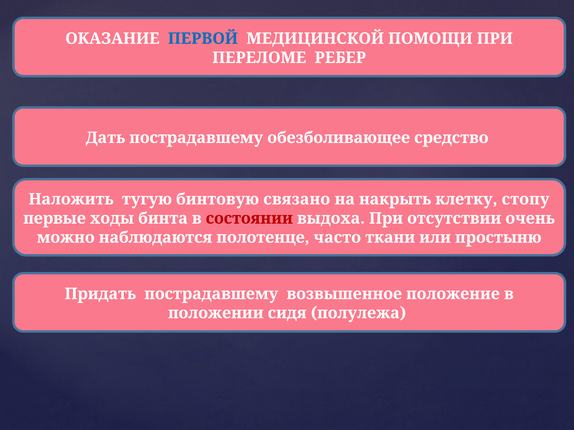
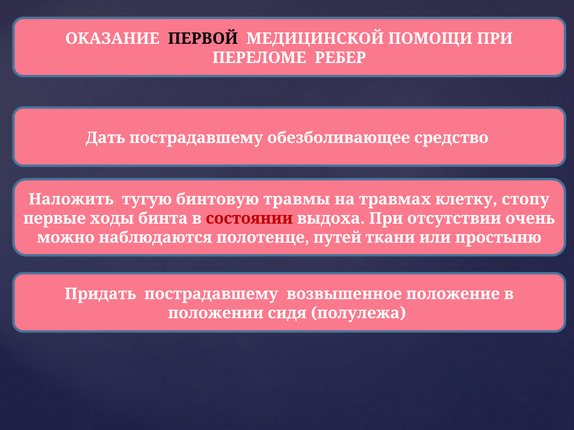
ПЕРВОЙ colour: blue -> black
связано: связано -> травмы
накрыть: накрыть -> травмах
часто: часто -> путей
